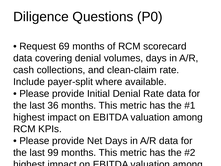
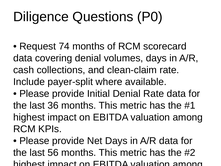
69: 69 -> 74
99: 99 -> 56
